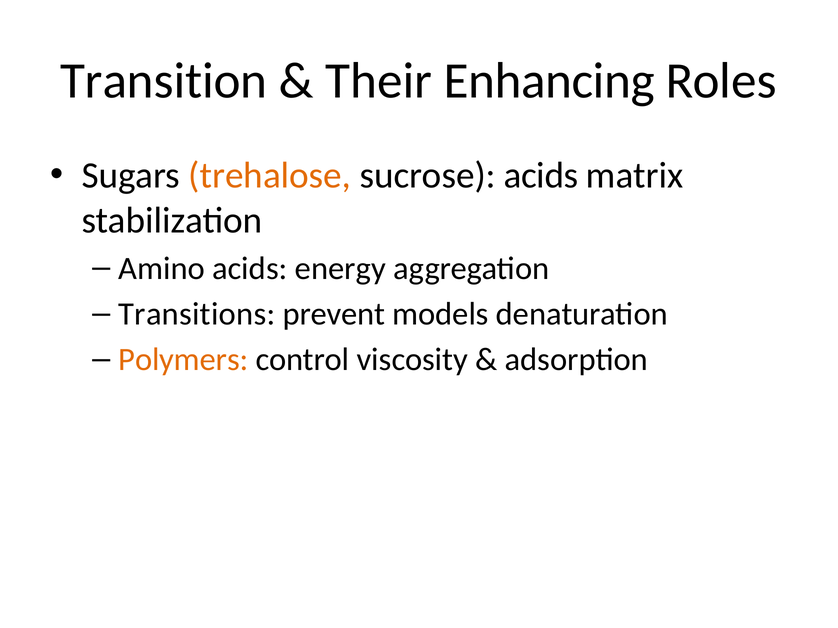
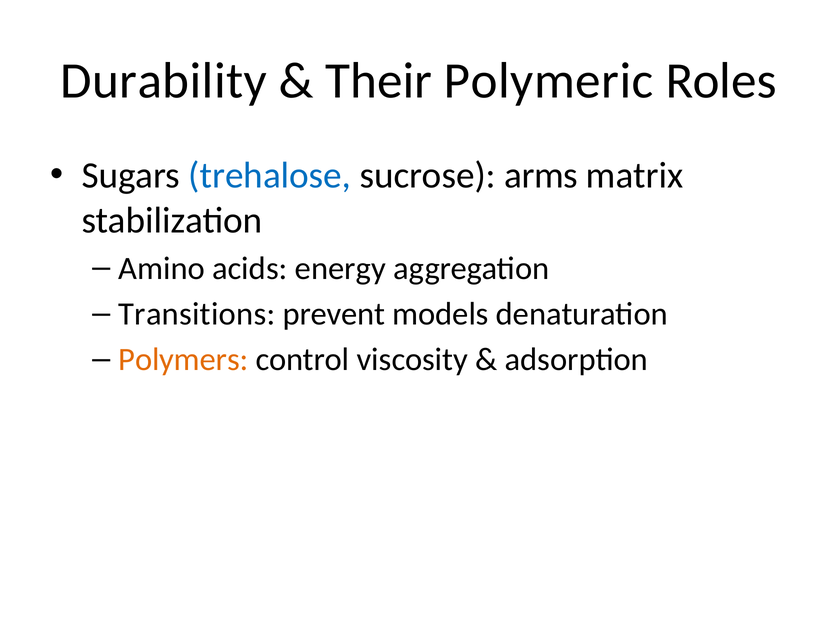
Transition: Transition -> Durability
Enhancing: Enhancing -> Polymeric
trehalose colour: orange -> blue
sucrose acids: acids -> arms
